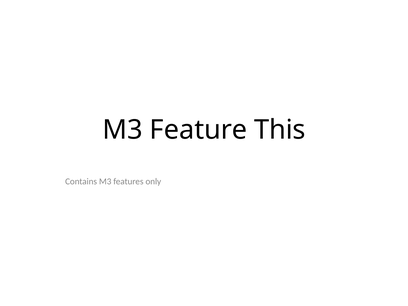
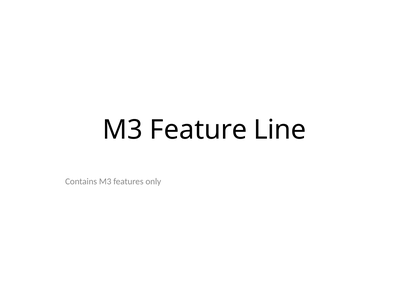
This: This -> Line
